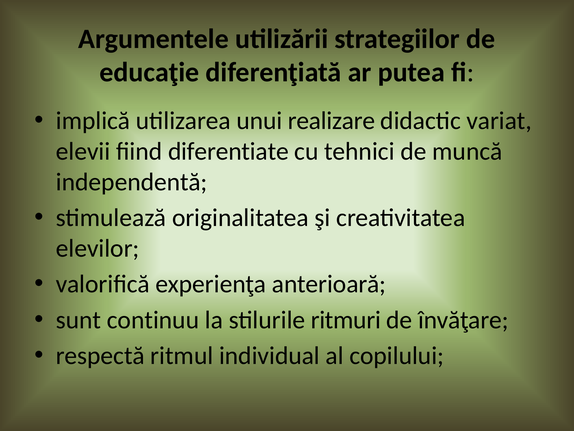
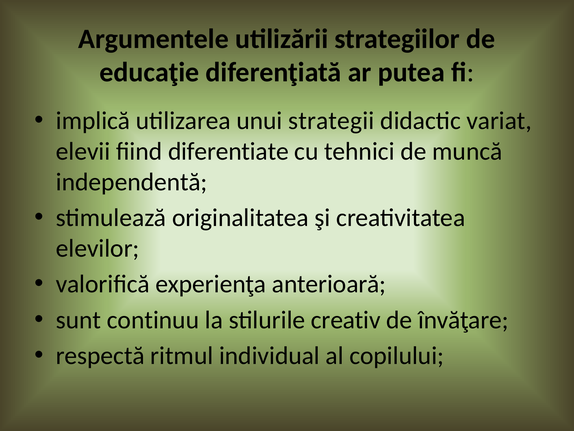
realizare: realizare -> strategii
ritmuri: ritmuri -> creativ
